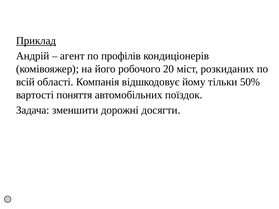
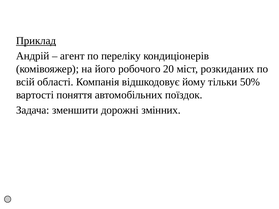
профілів: профілів -> переліку
досягти: досягти -> змінних
